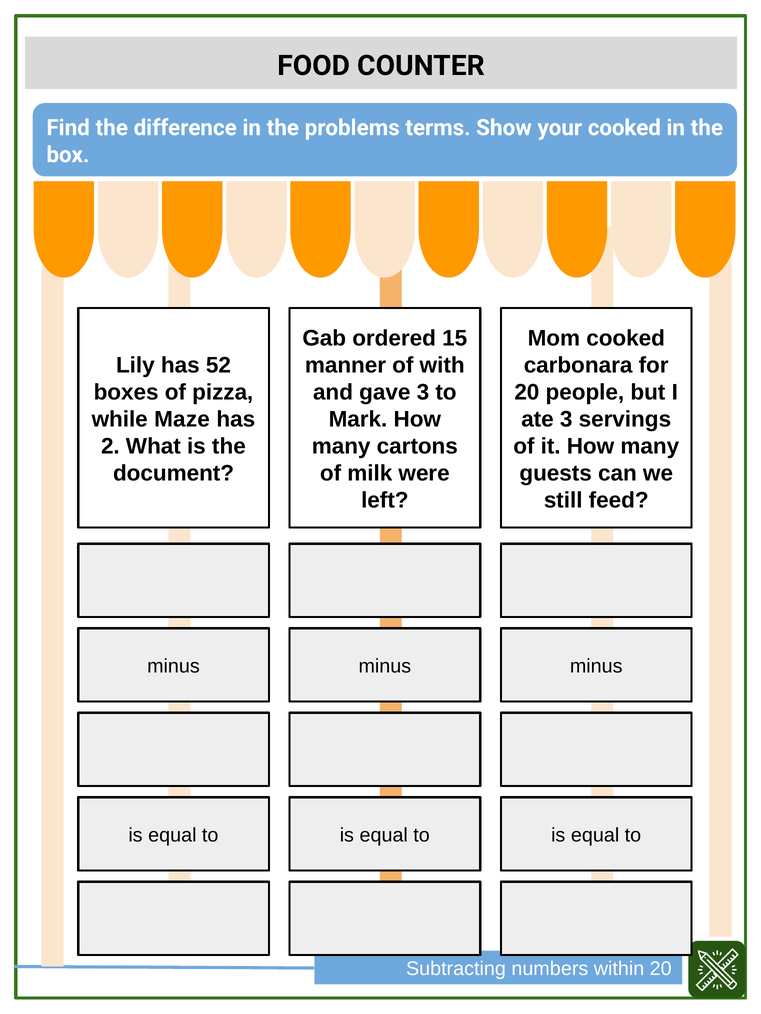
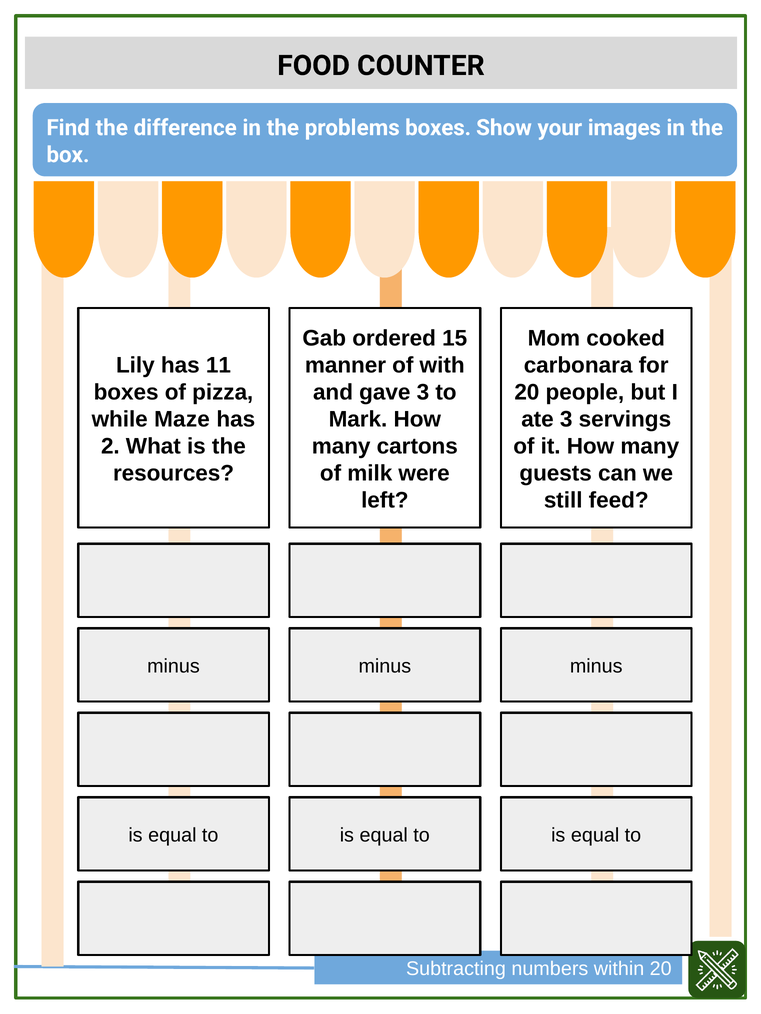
problems terms: terms -> boxes
your cooked: cooked -> images
52: 52 -> 11
document: document -> resources
